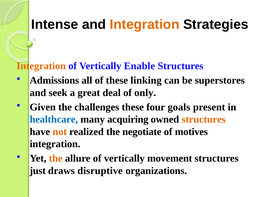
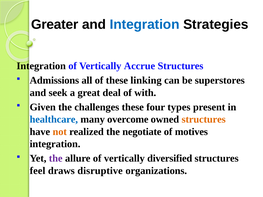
Intense: Intense -> Greater
Integration at (145, 24) colour: orange -> blue
Integration at (41, 66) colour: orange -> black
Enable: Enable -> Accrue
only: only -> with
goals: goals -> types
acquiring: acquiring -> overcome
the at (56, 159) colour: orange -> purple
movement: movement -> diversified
just: just -> feel
